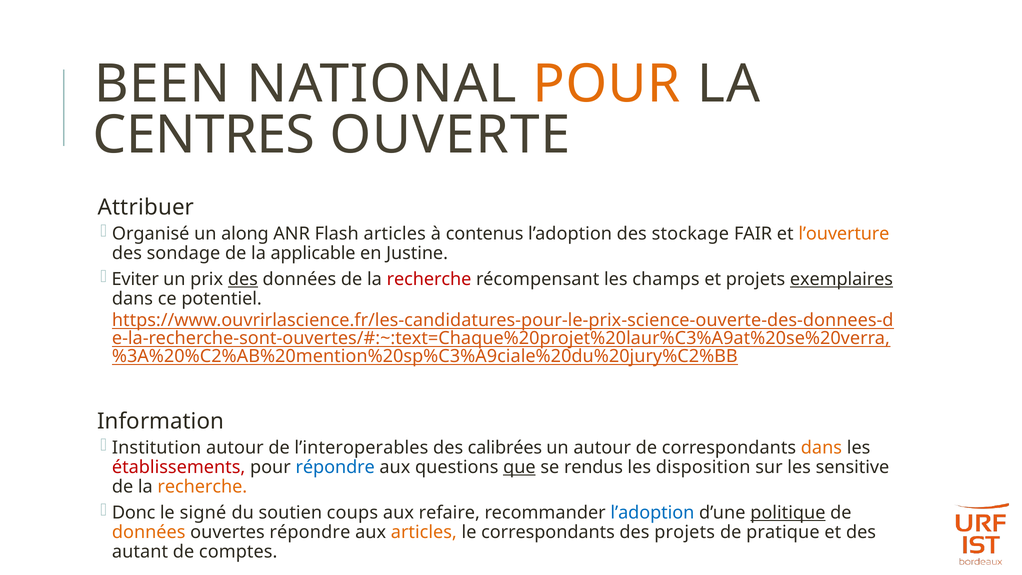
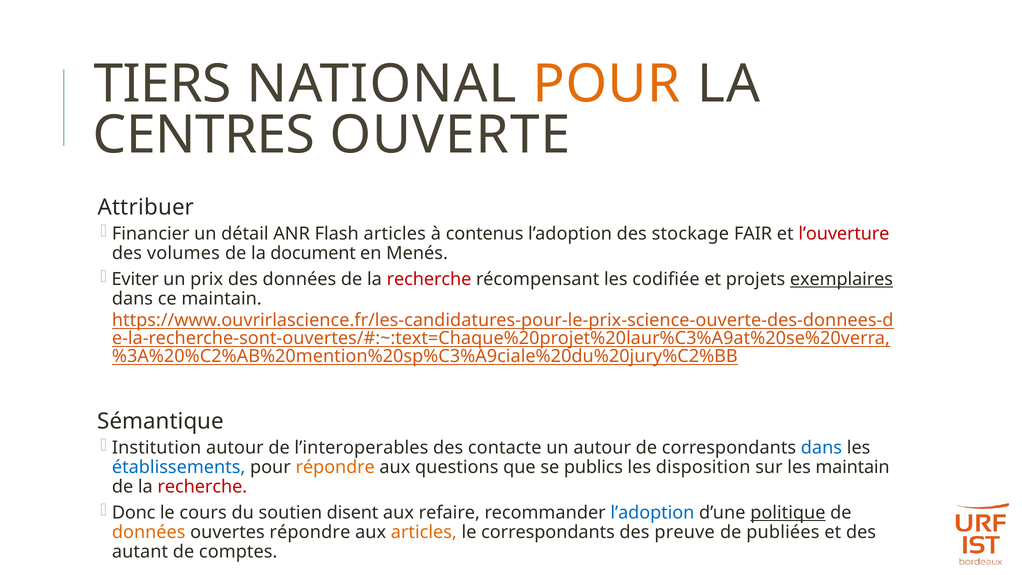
BEEN: BEEN -> TIERS
Organisé: Organisé -> Financier
along: along -> détail
l’ouverture colour: orange -> red
sondage: sondage -> volumes
applicable: applicable -> document
Justine: Justine -> Menés
des at (243, 279) underline: present -> none
champs: champs -> codifiée
ce potentiel: potentiel -> maintain
Information: Information -> Sémantique
calibrées: calibrées -> contacte
dans at (821, 448) colour: orange -> blue
établissements colour: red -> blue
répondre at (335, 467) colour: blue -> orange
que underline: present -> none
rendus: rendus -> publics
les sensitive: sensitive -> maintain
recherche at (202, 487) colour: orange -> red
signé: signé -> cours
coups: coups -> disent
des projets: projets -> preuve
pratique: pratique -> publiées
